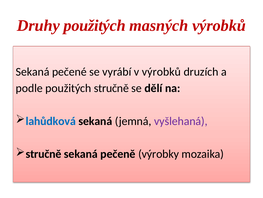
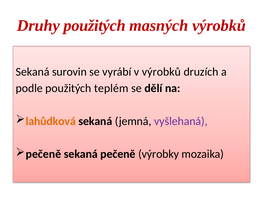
pečené: pečené -> surovin
použitých stručně: stručně -> teplém
lahůdková colour: blue -> orange
stručně at (43, 153): stručně -> pečeně
